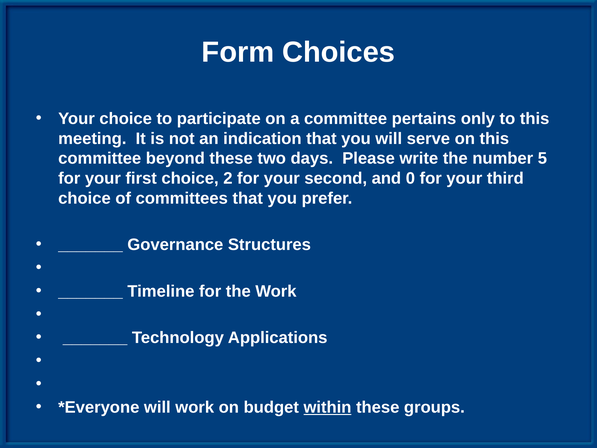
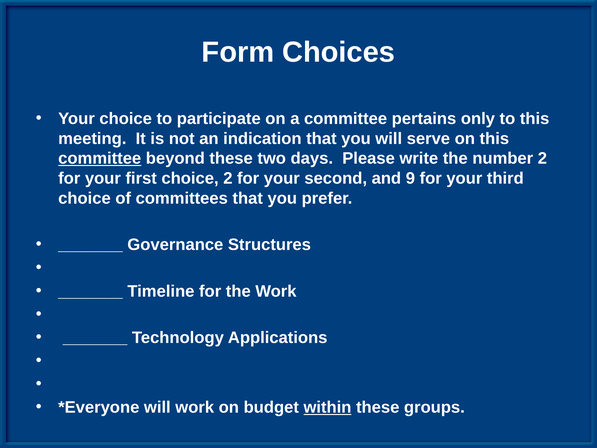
committee at (100, 158) underline: none -> present
number 5: 5 -> 2
0: 0 -> 9
